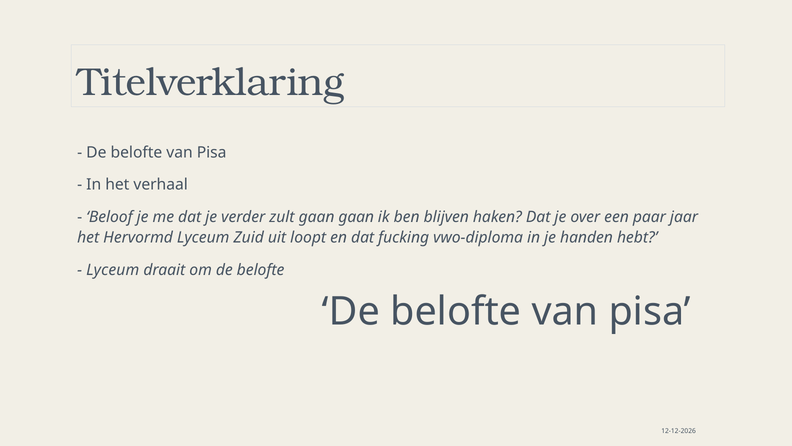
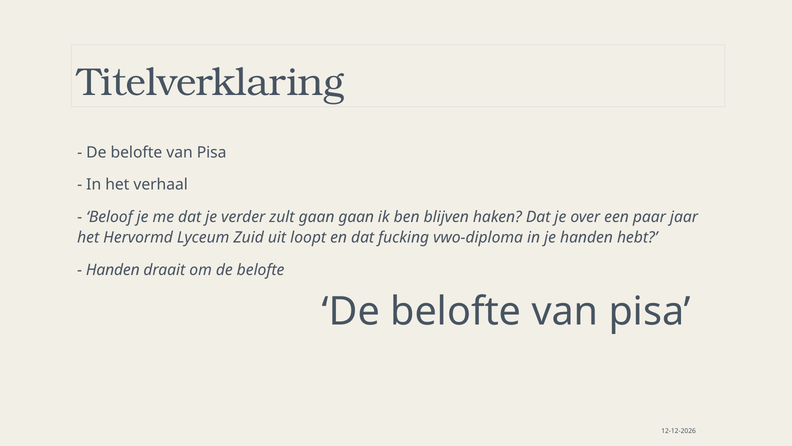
Lyceum at (113, 270): Lyceum -> Handen
